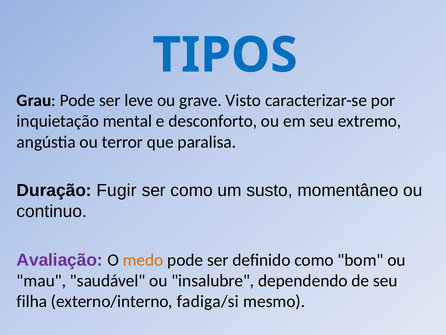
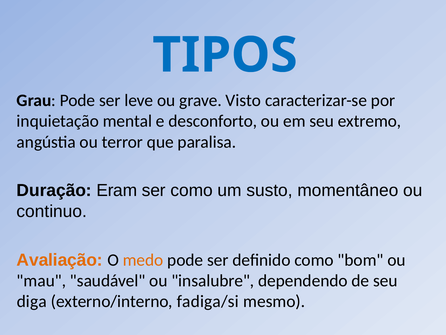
Fugir: Fugir -> Eram
Avaliação colour: purple -> orange
filha: filha -> diga
